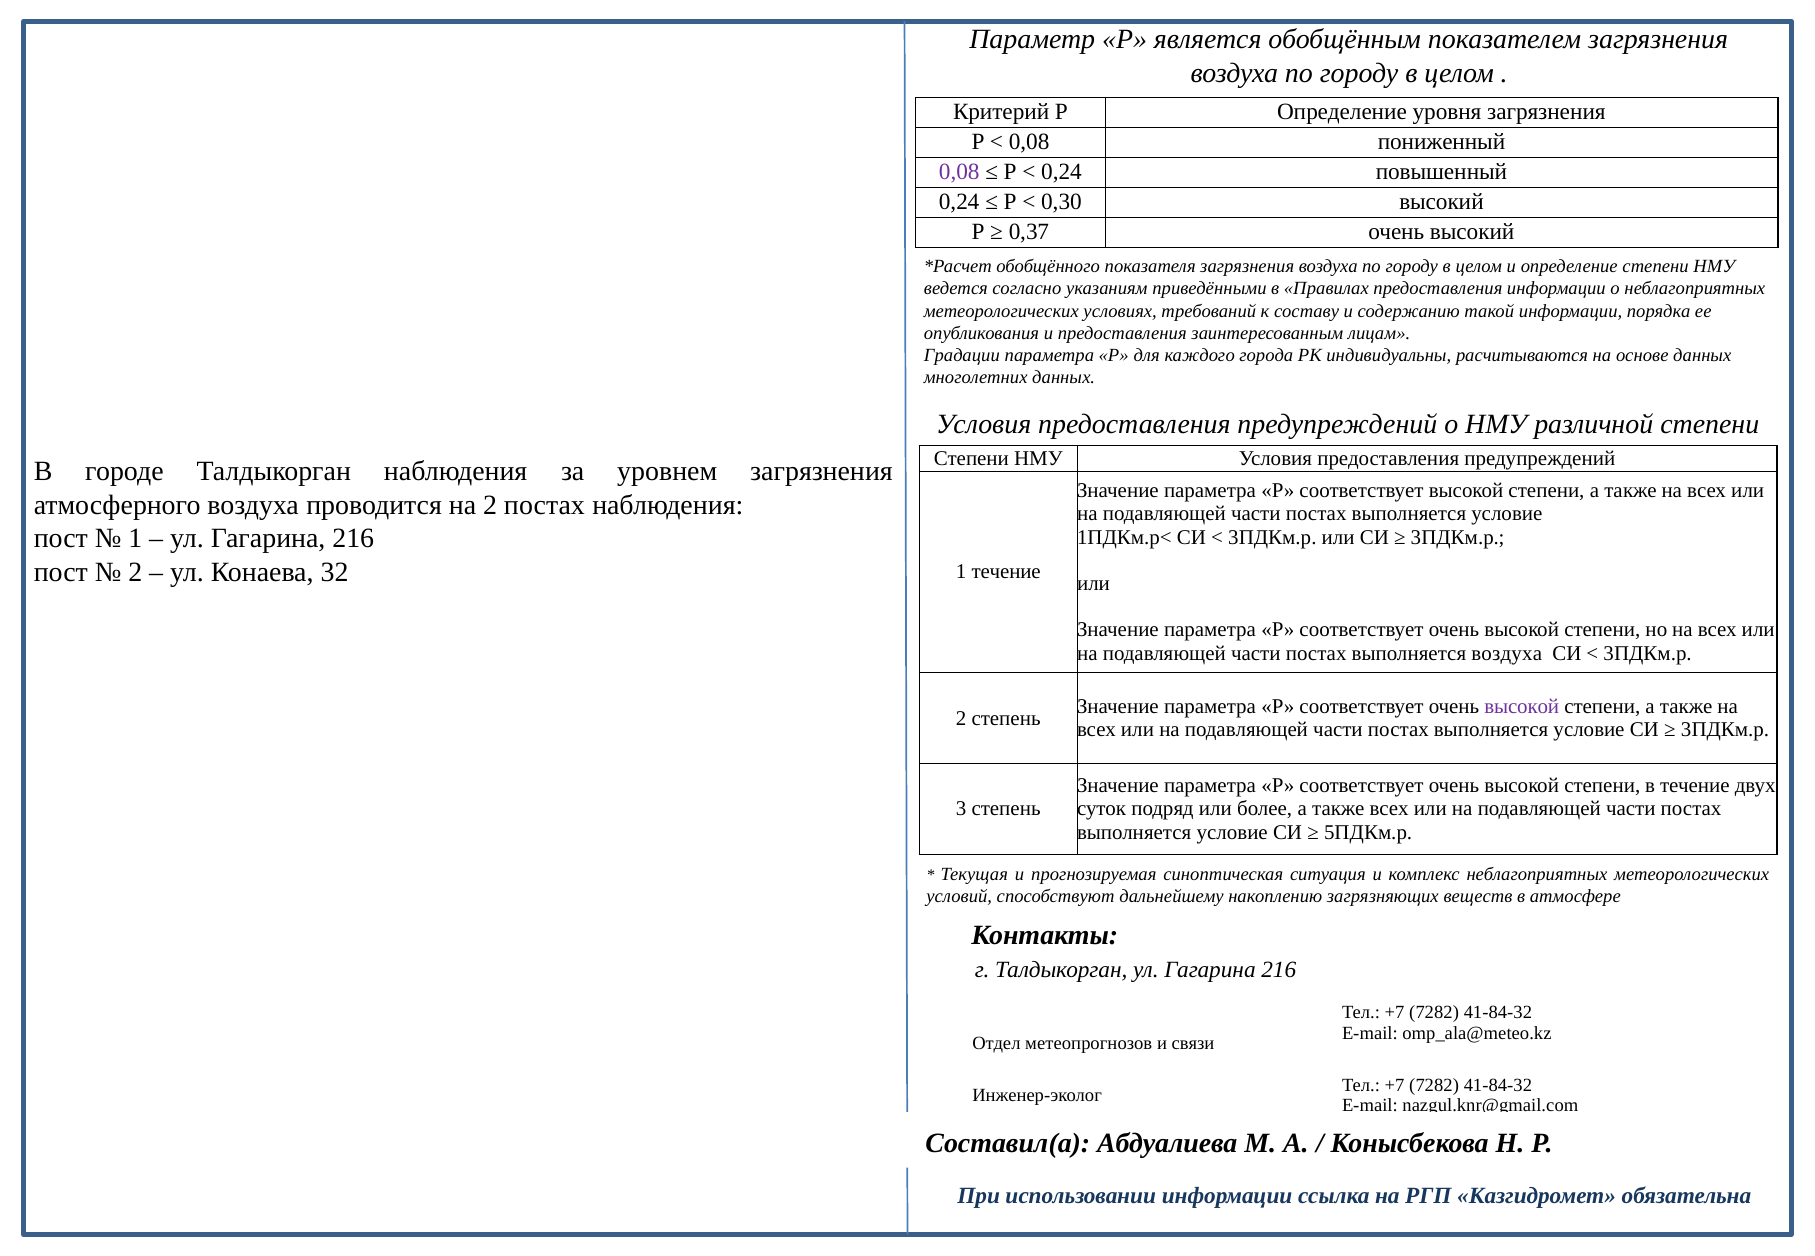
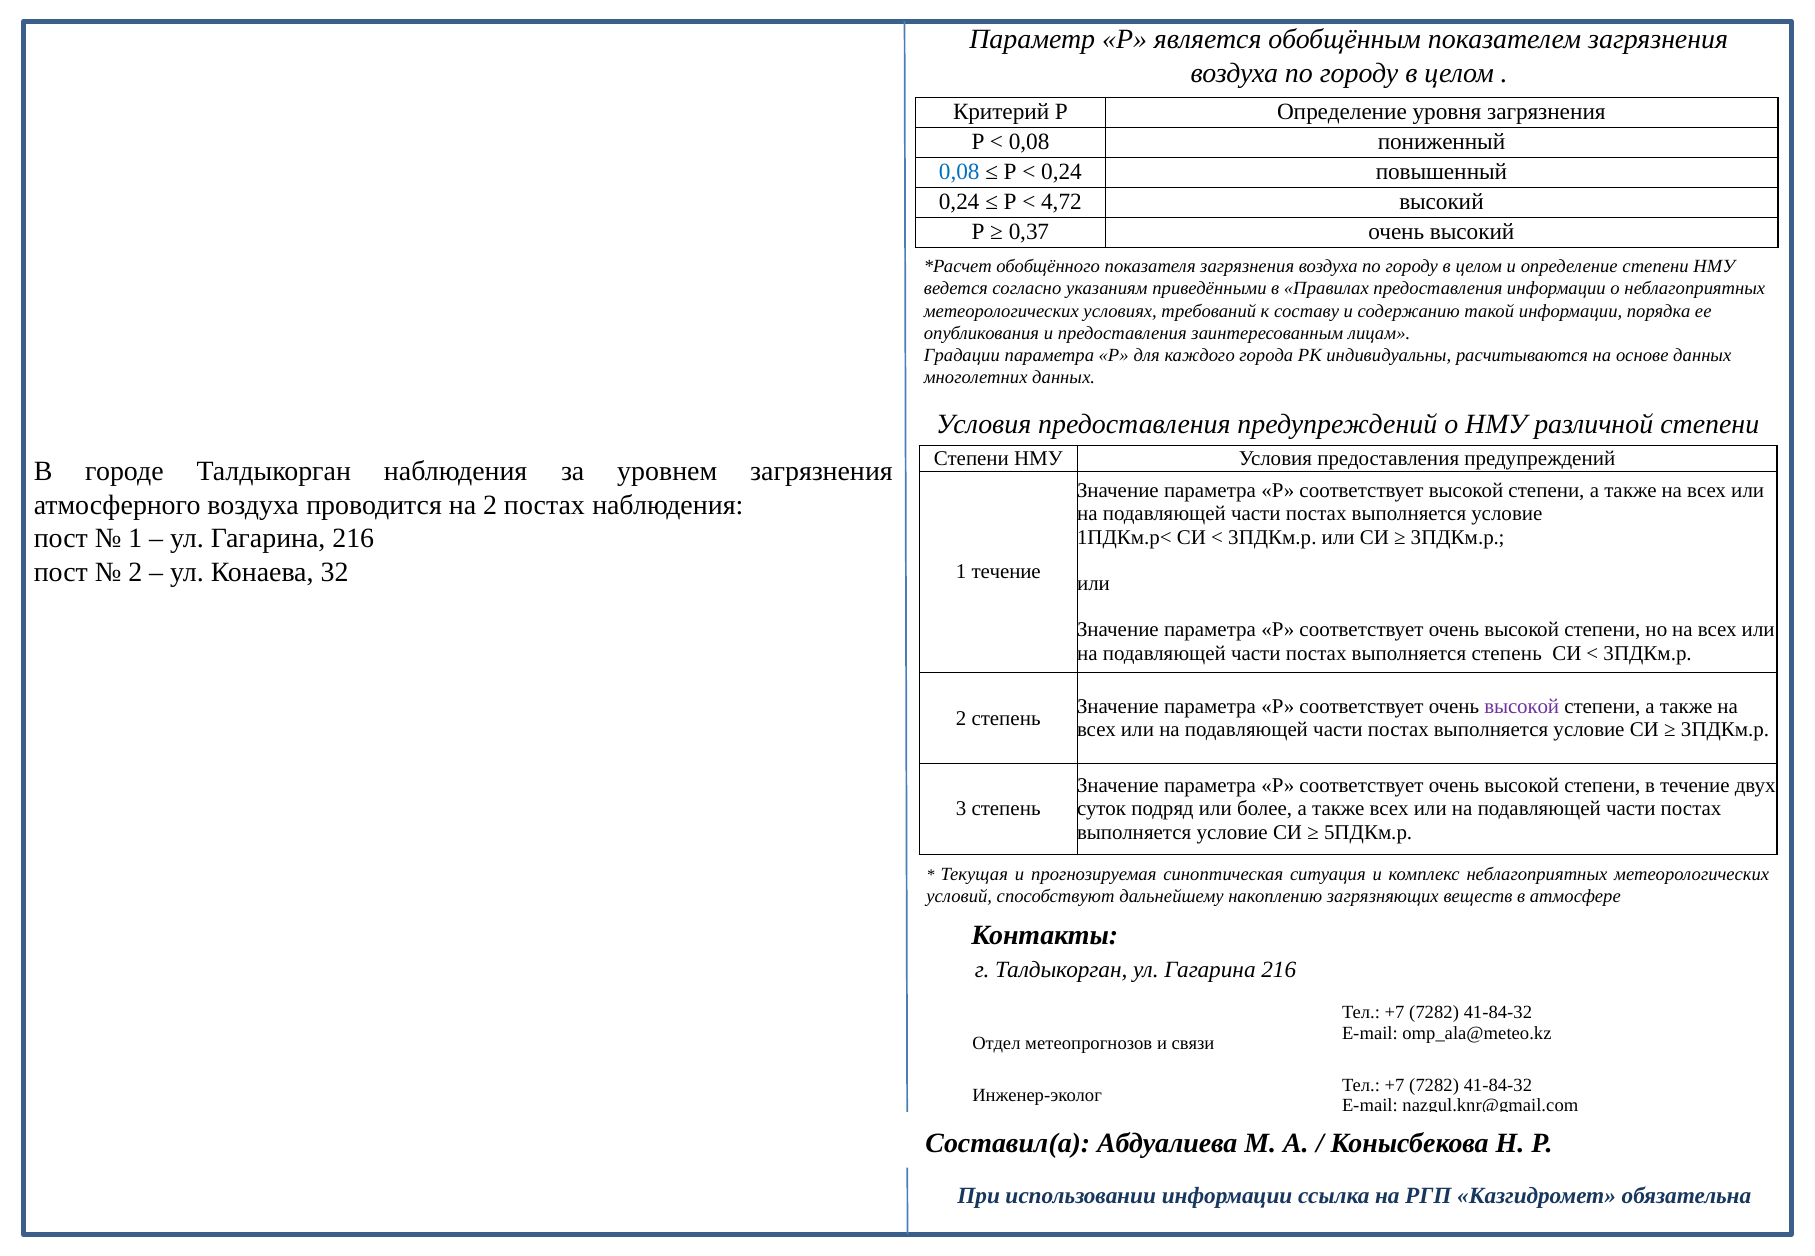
0,08 at (959, 172) colour: purple -> blue
0,30: 0,30 -> 4,72
выполняется воздуха: воздуха -> степень
